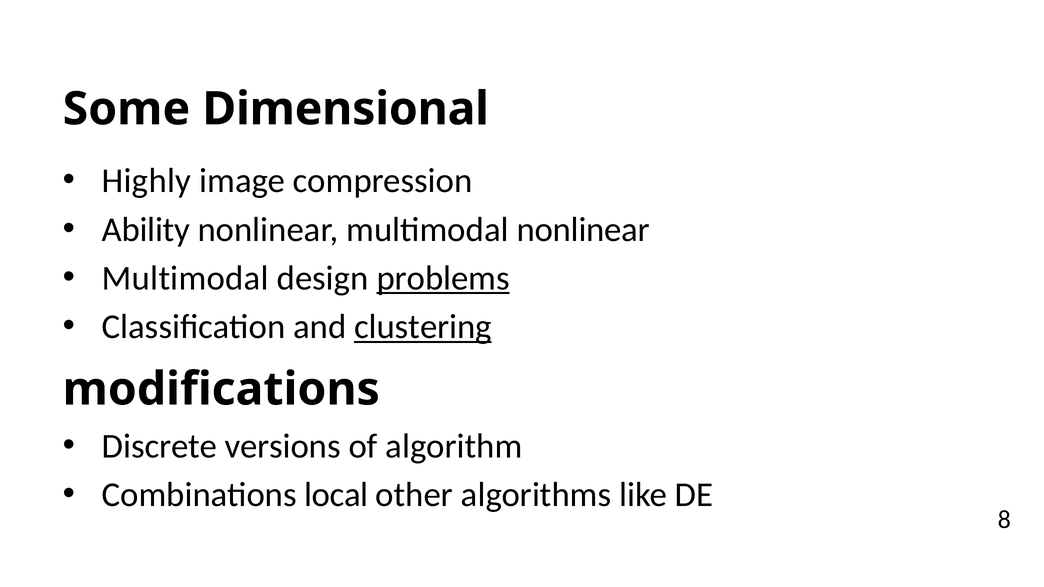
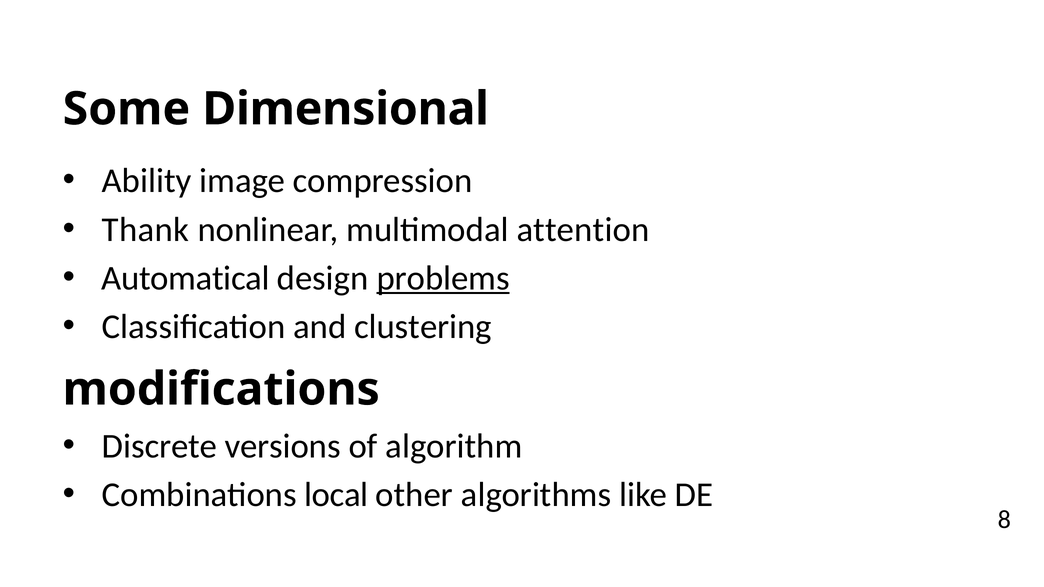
Highly: Highly -> Ability
Ability: Ability -> Thank
multimodal nonlinear: nonlinear -> attention
Multimodal at (185, 278): Multimodal -> Automatical
clustering underline: present -> none
